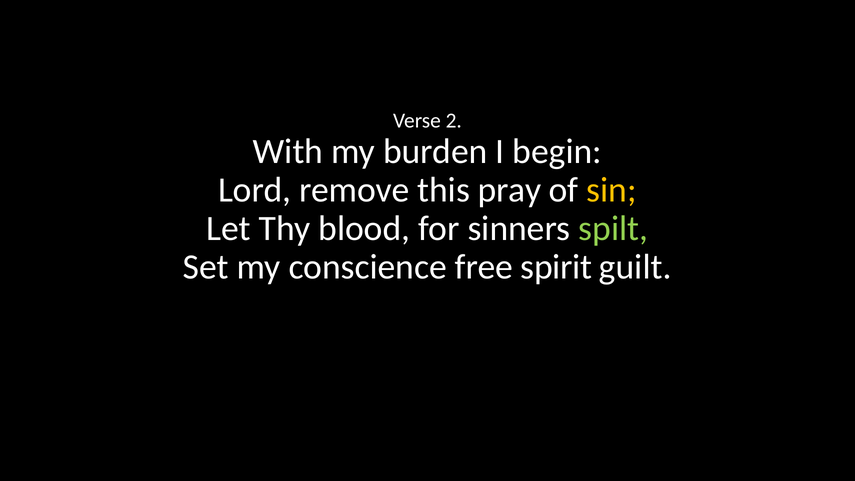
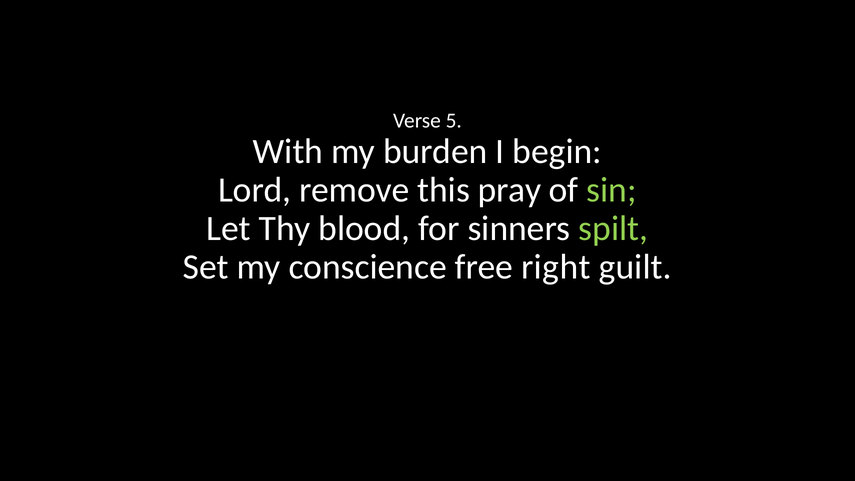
2: 2 -> 5
sin colour: yellow -> light green
spirit: spirit -> right
